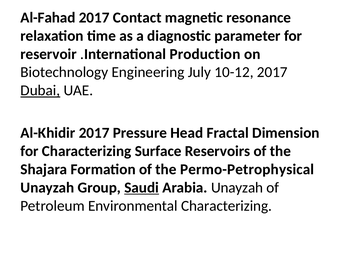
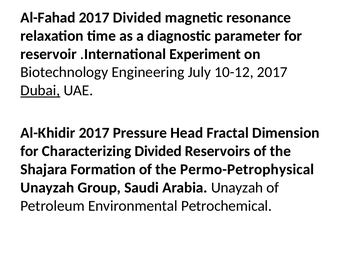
2017 Contact: Contact -> Divided
Production: Production -> Experiment
Characterizing Surface: Surface -> Divided
Saudi underline: present -> none
Environmental Characterizing: Characterizing -> Petrochemical
